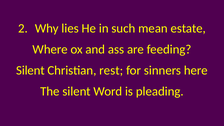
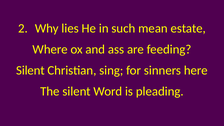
rest: rest -> sing
